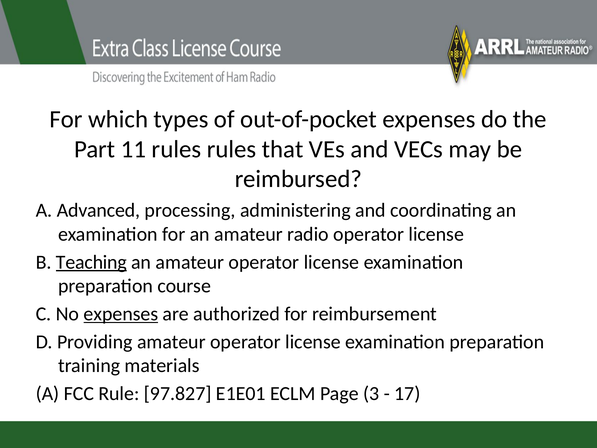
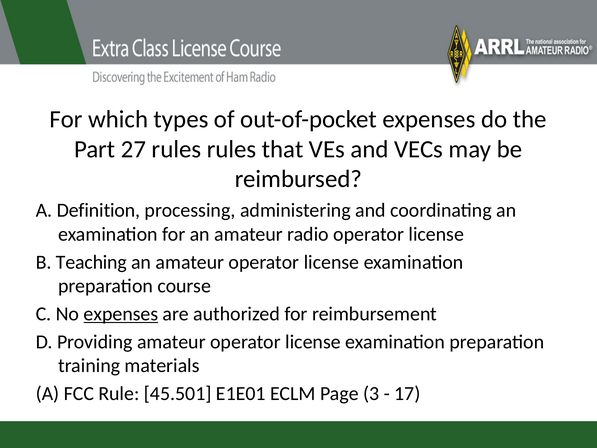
11: 11 -> 27
Advanced: Advanced -> Definition
Teaching underline: present -> none
97.827: 97.827 -> 45.501
